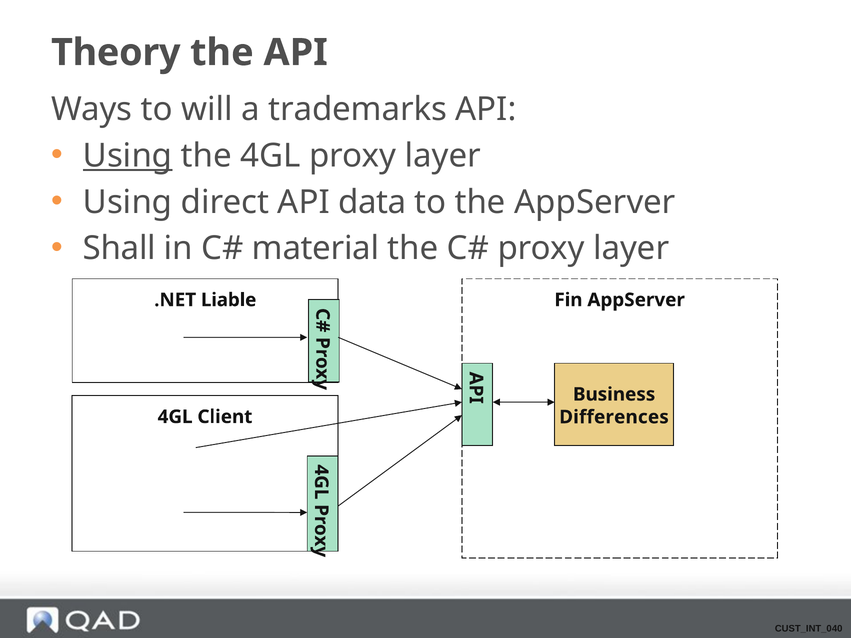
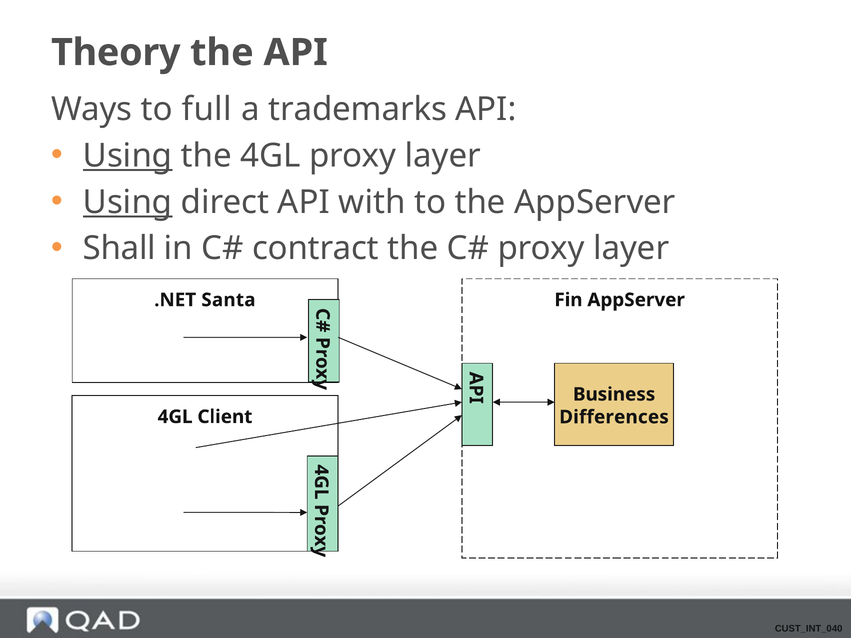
will: will -> full
Using at (128, 202) underline: none -> present
data: data -> with
material: material -> contract
Liable: Liable -> Santa
